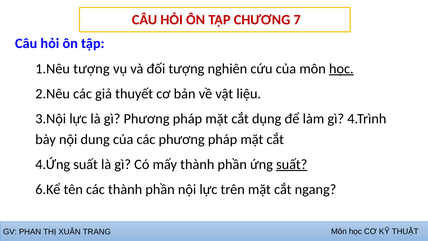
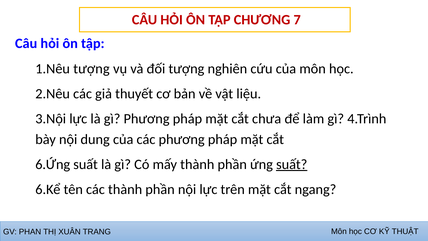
học at (341, 69) underline: present -> none
dụng: dụng -> chưa
4.Ứng: 4.Ứng -> 6.Ứng
